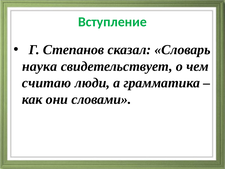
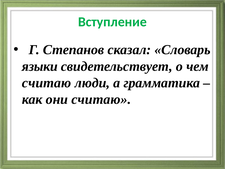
наука: наука -> языки
они словами: словами -> считаю
